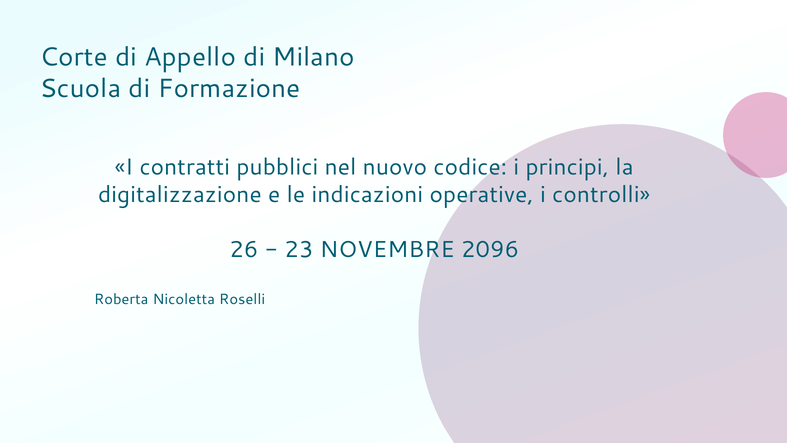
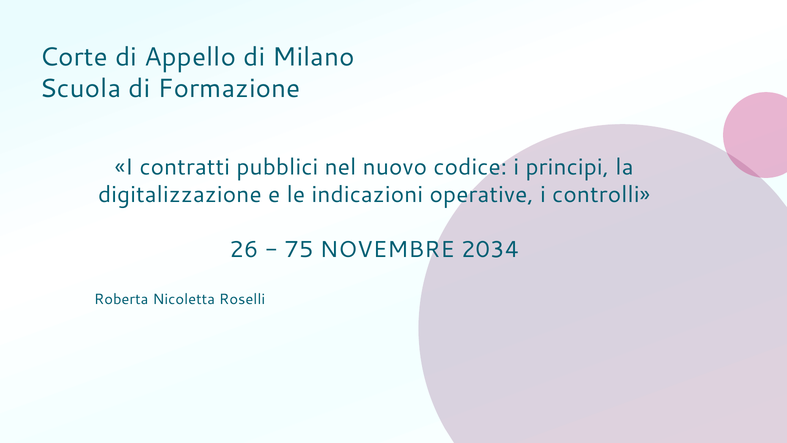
23: 23 -> 75
2096: 2096 -> 2034
